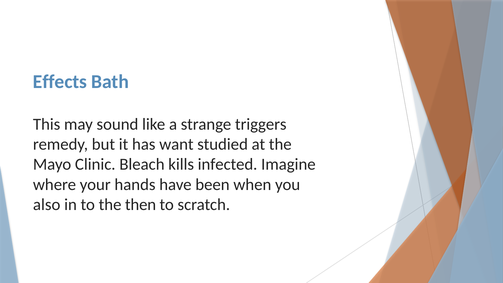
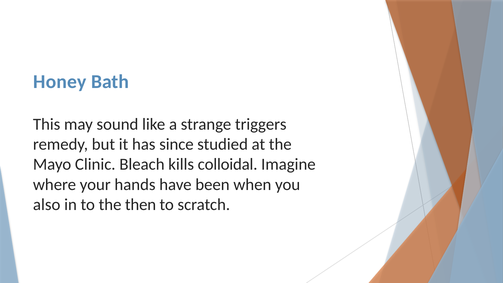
Effects: Effects -> Honey
want: want -> since
infected: infected -> colloidal
